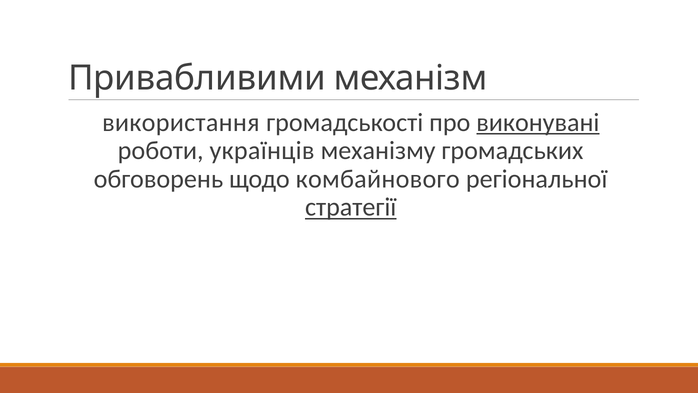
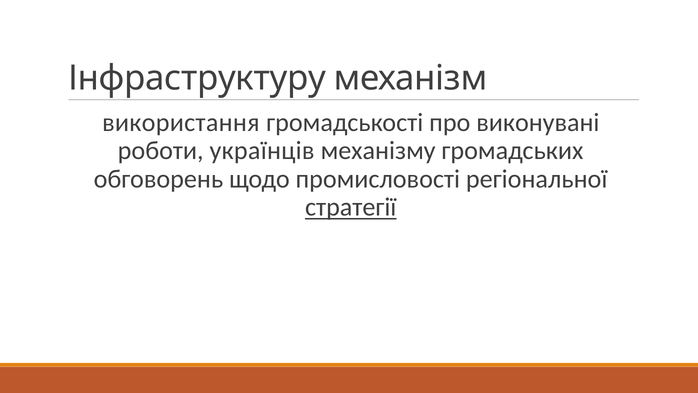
Привабливими: Привабливими -> Інфраструктуру
виконувані underline: present -> none
комбайнового: комбайнового -> промисловості
